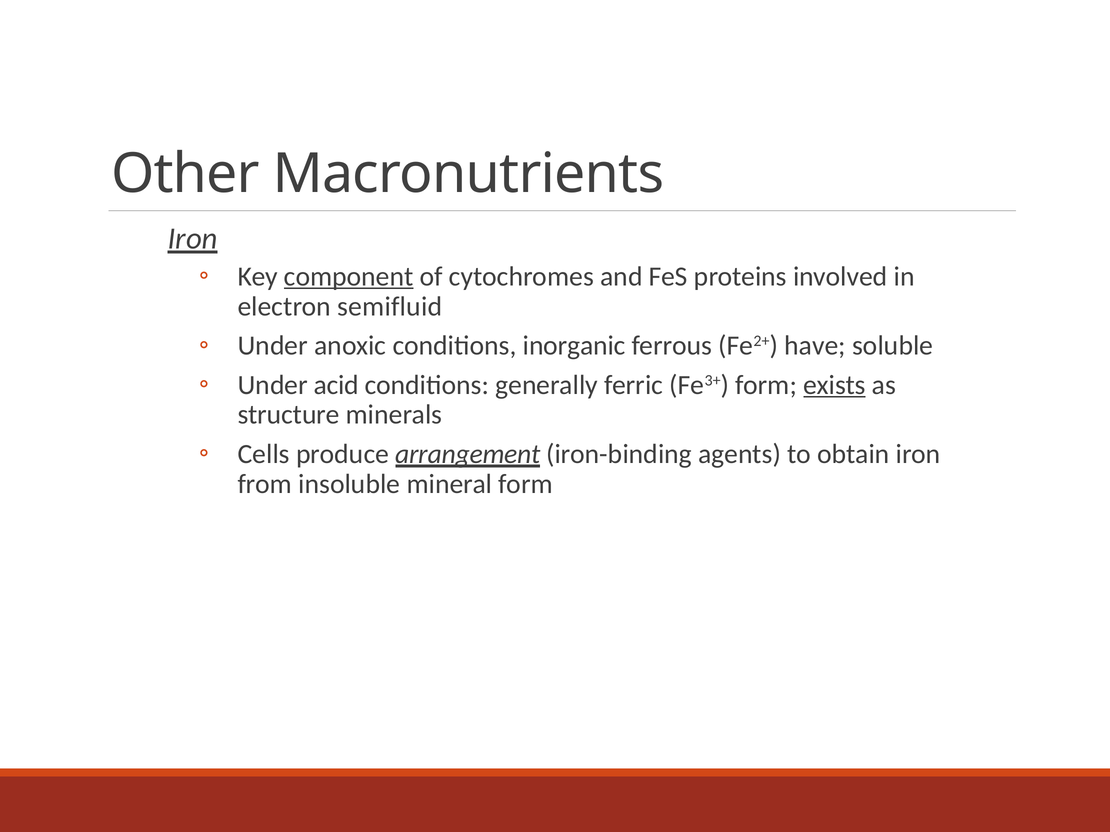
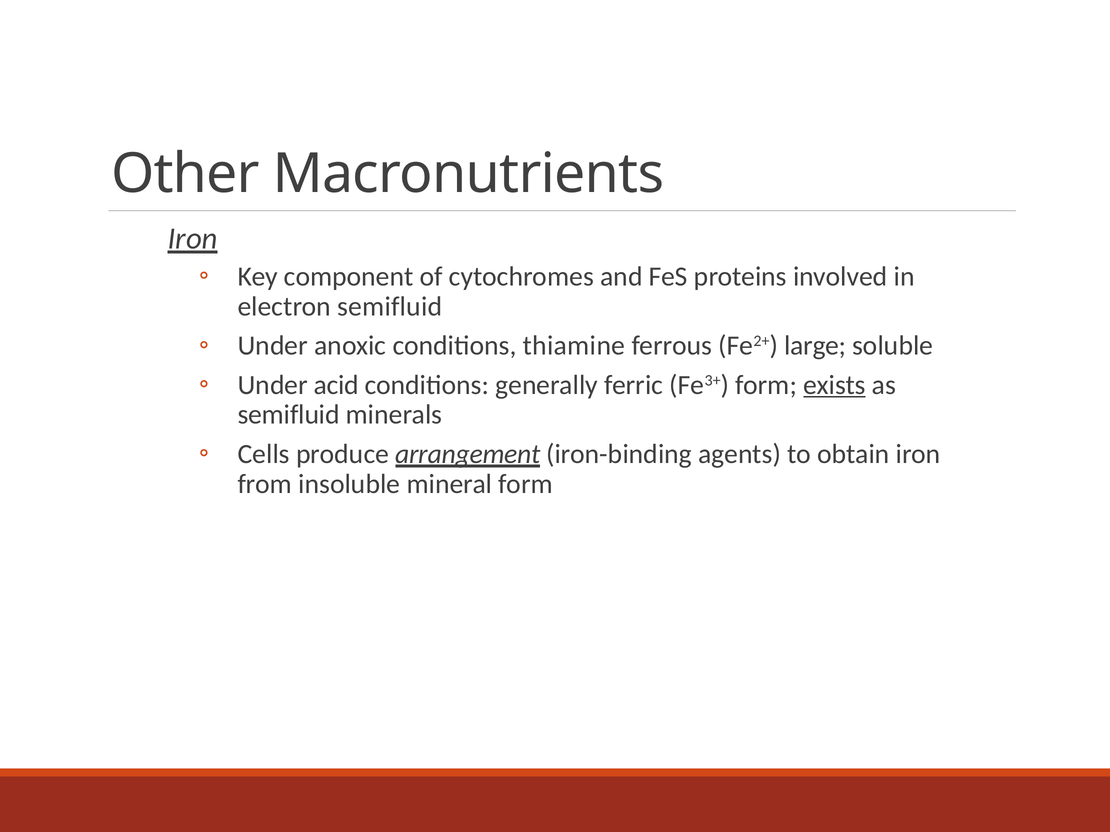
component underline: present -> none
inorganic: inorganic -> thiamine
have: have -> large
structure at (289, 415): structure -> semifluid
